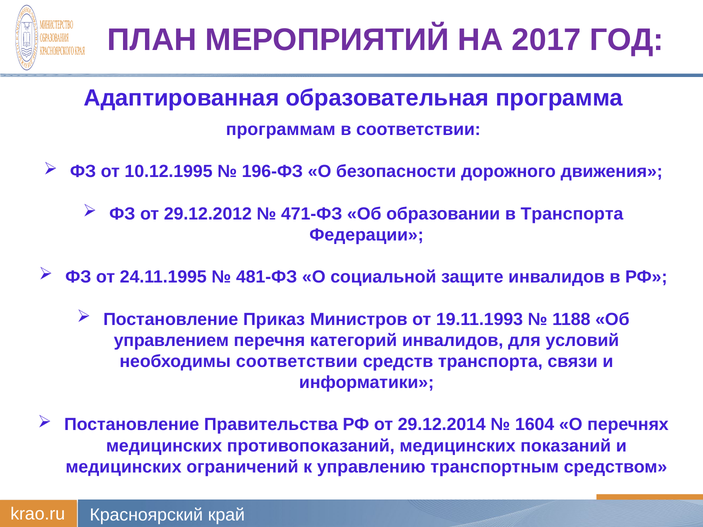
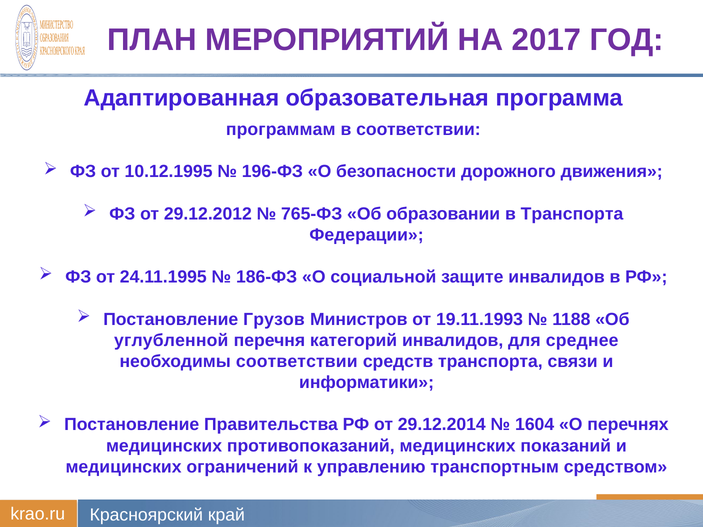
471-ФЗ: 471-ФЗ -> 765-ФЗ
481-ФЗ: 481-ФЗ -> 186-ФЗ
Приказ: Приказ -> Грузов
управлением: управлением -> углубленной
условий: условий -> среднее
